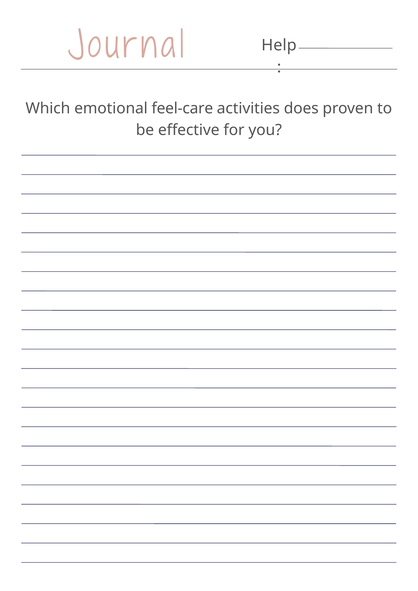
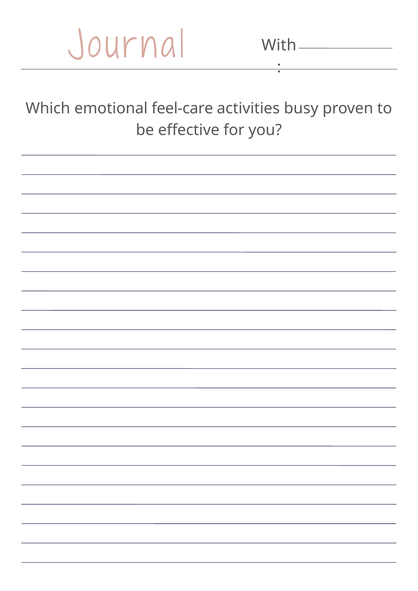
Help: Help -> With
does: does -> busy
